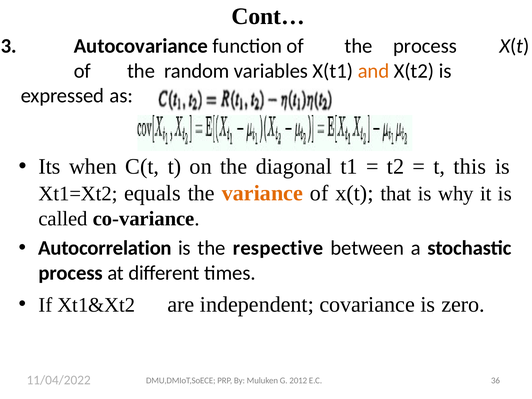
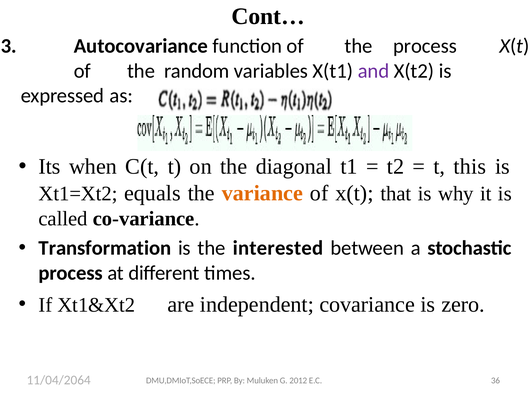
and colour: orange -> purple
Autocorrelation: Autocorrelation -> Transformation
respective: respective -> interested
11/04/2022: 11/04/2022 -> 11/04/2064
